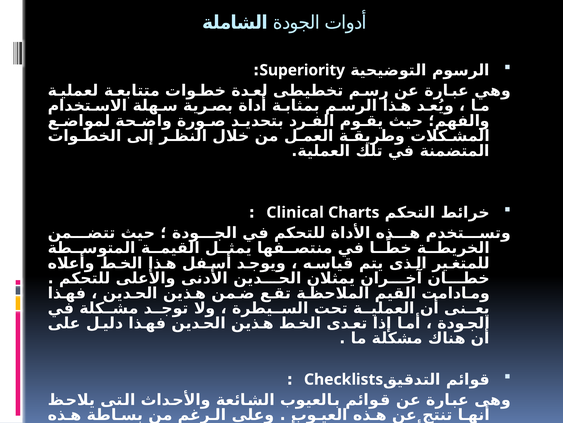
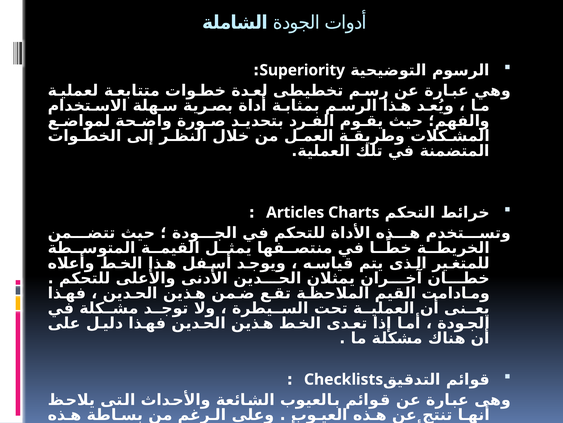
Clinical: Clinical -> Articles
